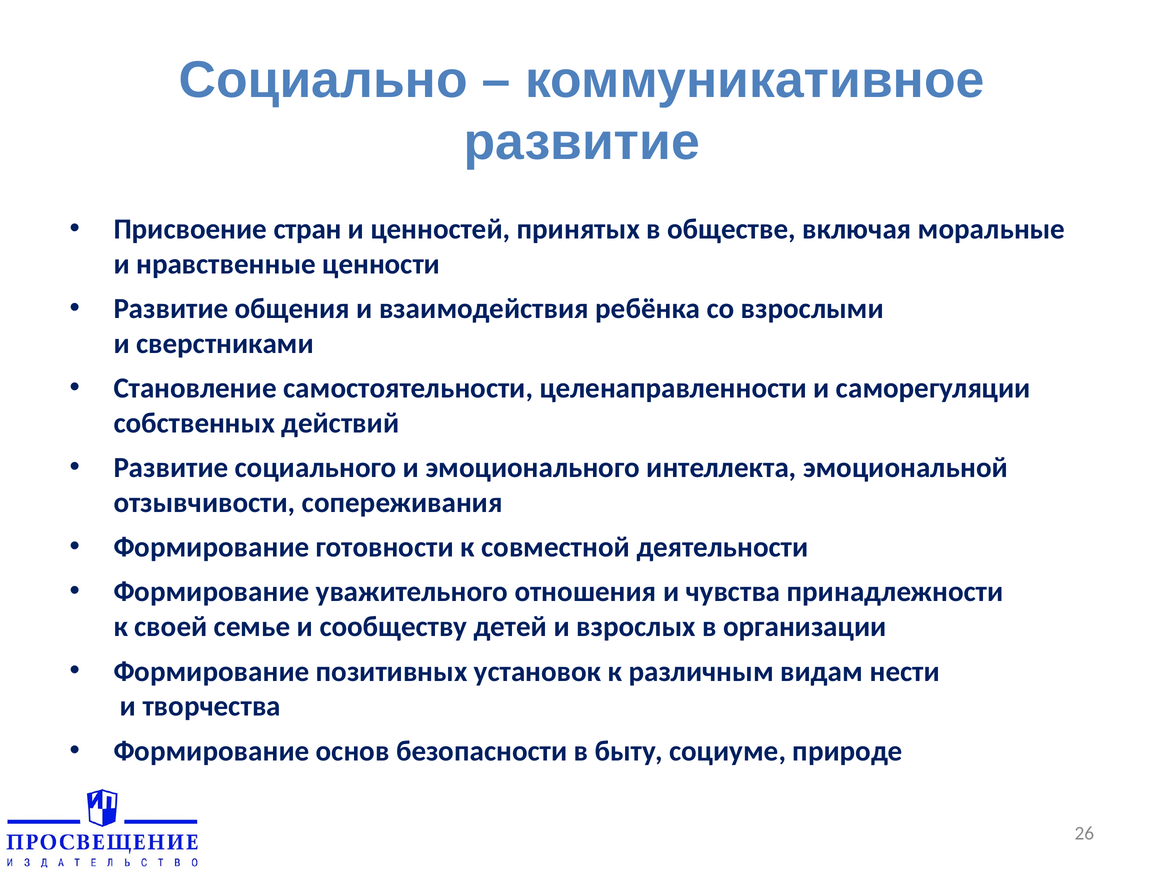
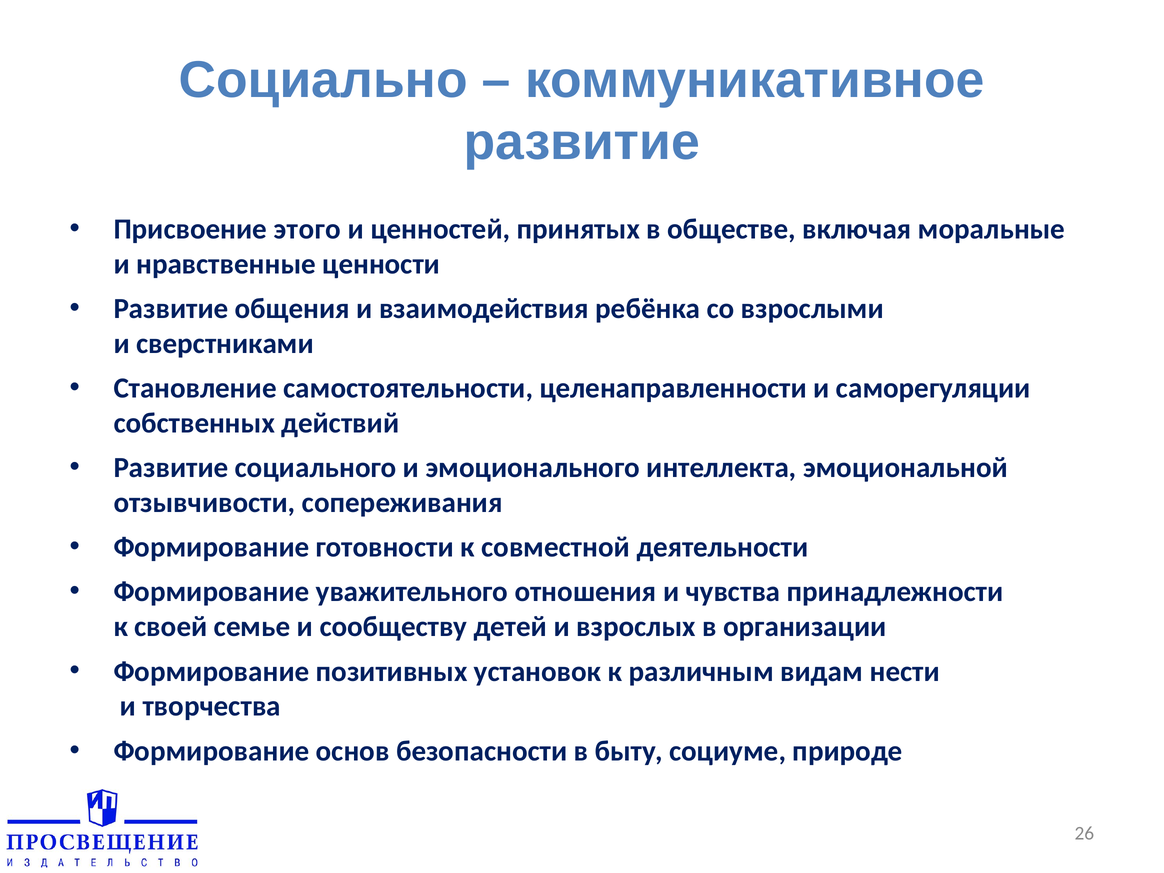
стран: стран -> этого
